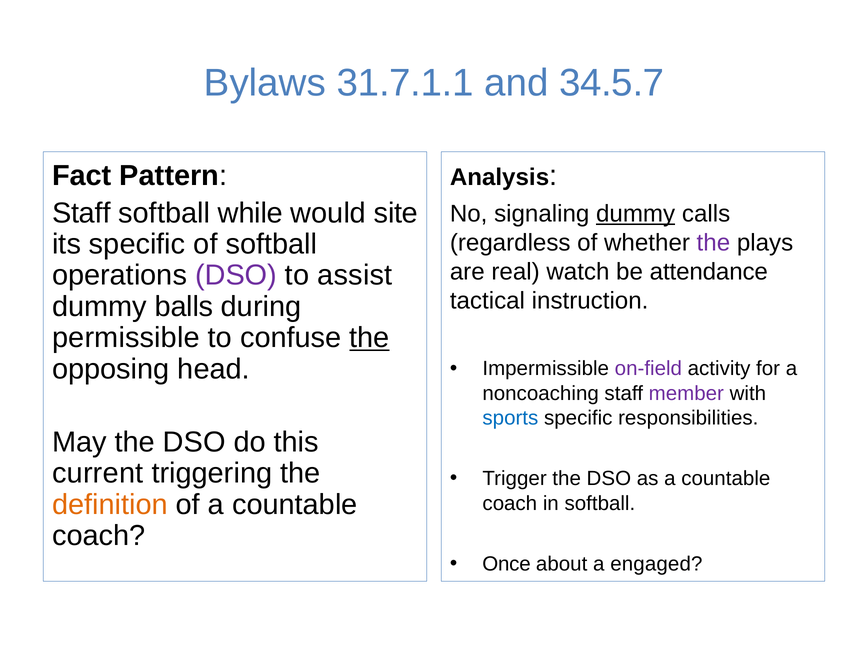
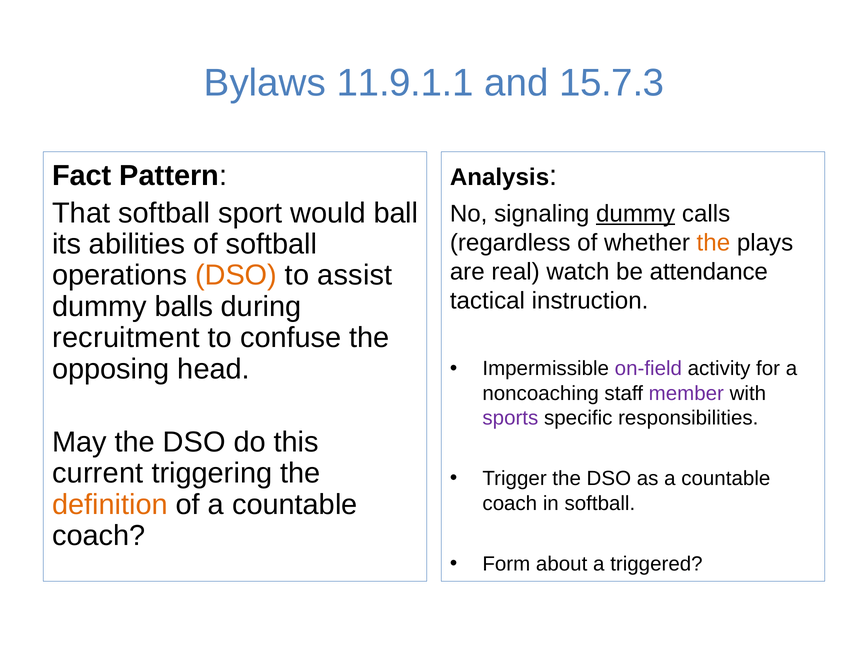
31.7.1.1: 31.7.1.1 -> 11.9.1.1
34.5.7: 34.5.7 -> 15.7.3
Staff at (81, 213): Staff -> That
while: while -> sport
site: site -> ball
its specific: specific -> abilities
the at (713, 243) colour: purple -> orange
DSO at (236, 275) colour: purple -> orange
permissible: permissible -> recruitment
the at (369, 338) underline: present -> none
sports colour: blue -> purple
Once: Once -> Form
engaged: engaged -> triggered
